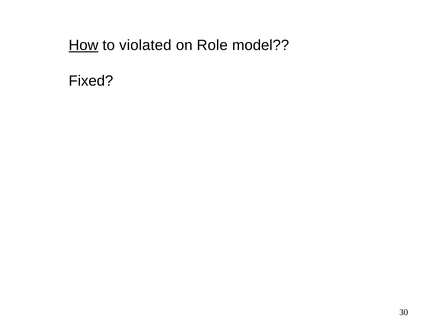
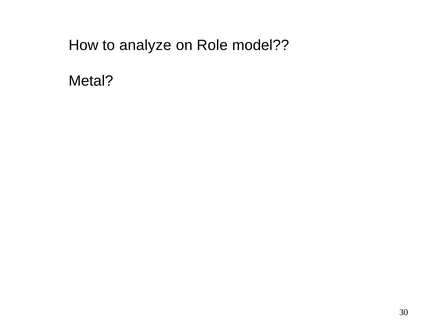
How underline: present -> none
violated: violated -> analyze
Fixed: Fixed -> Metal
